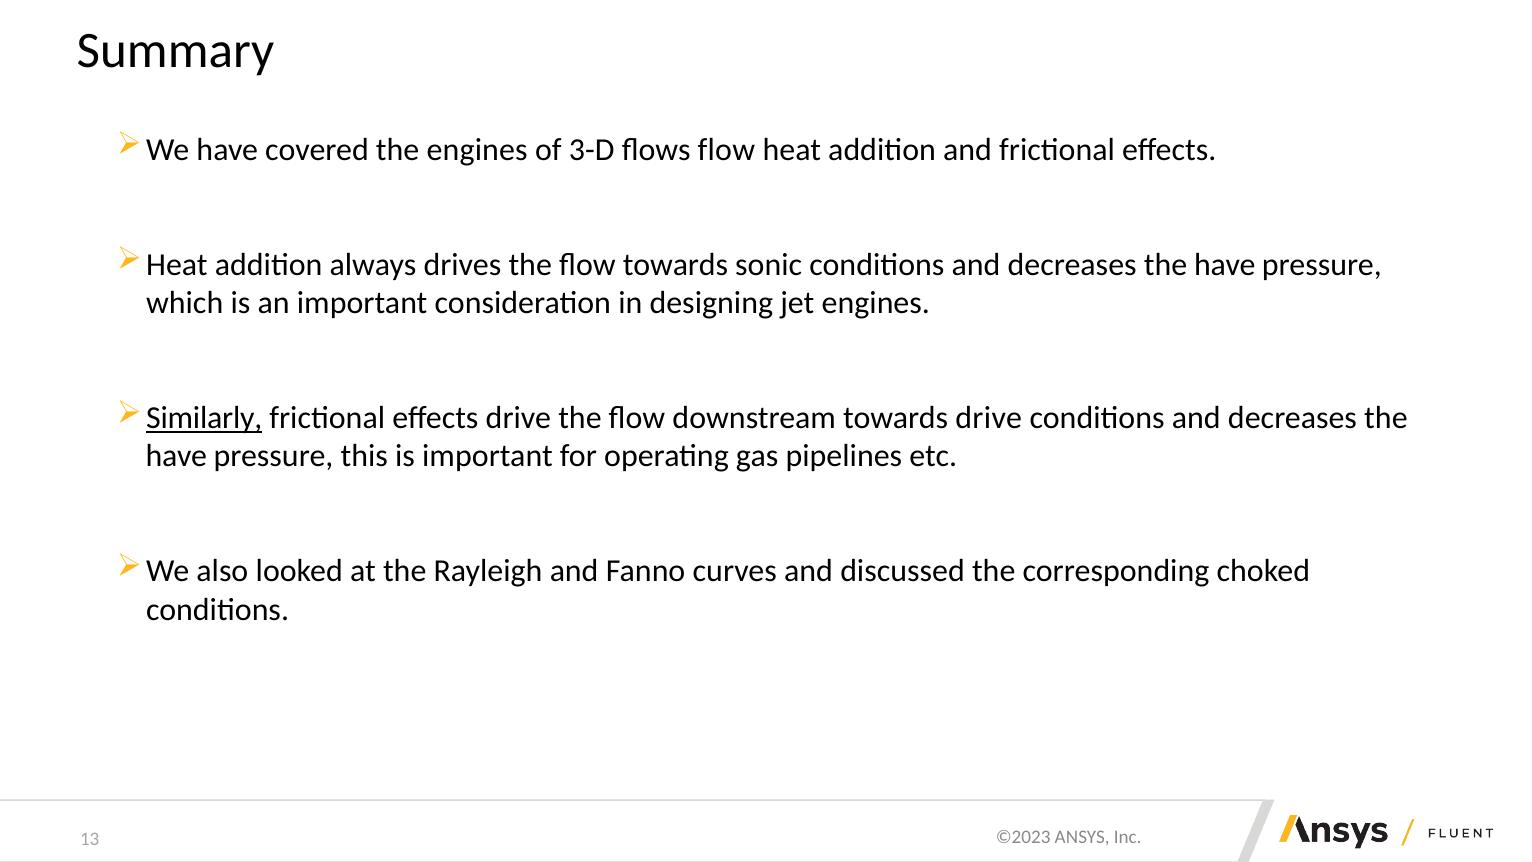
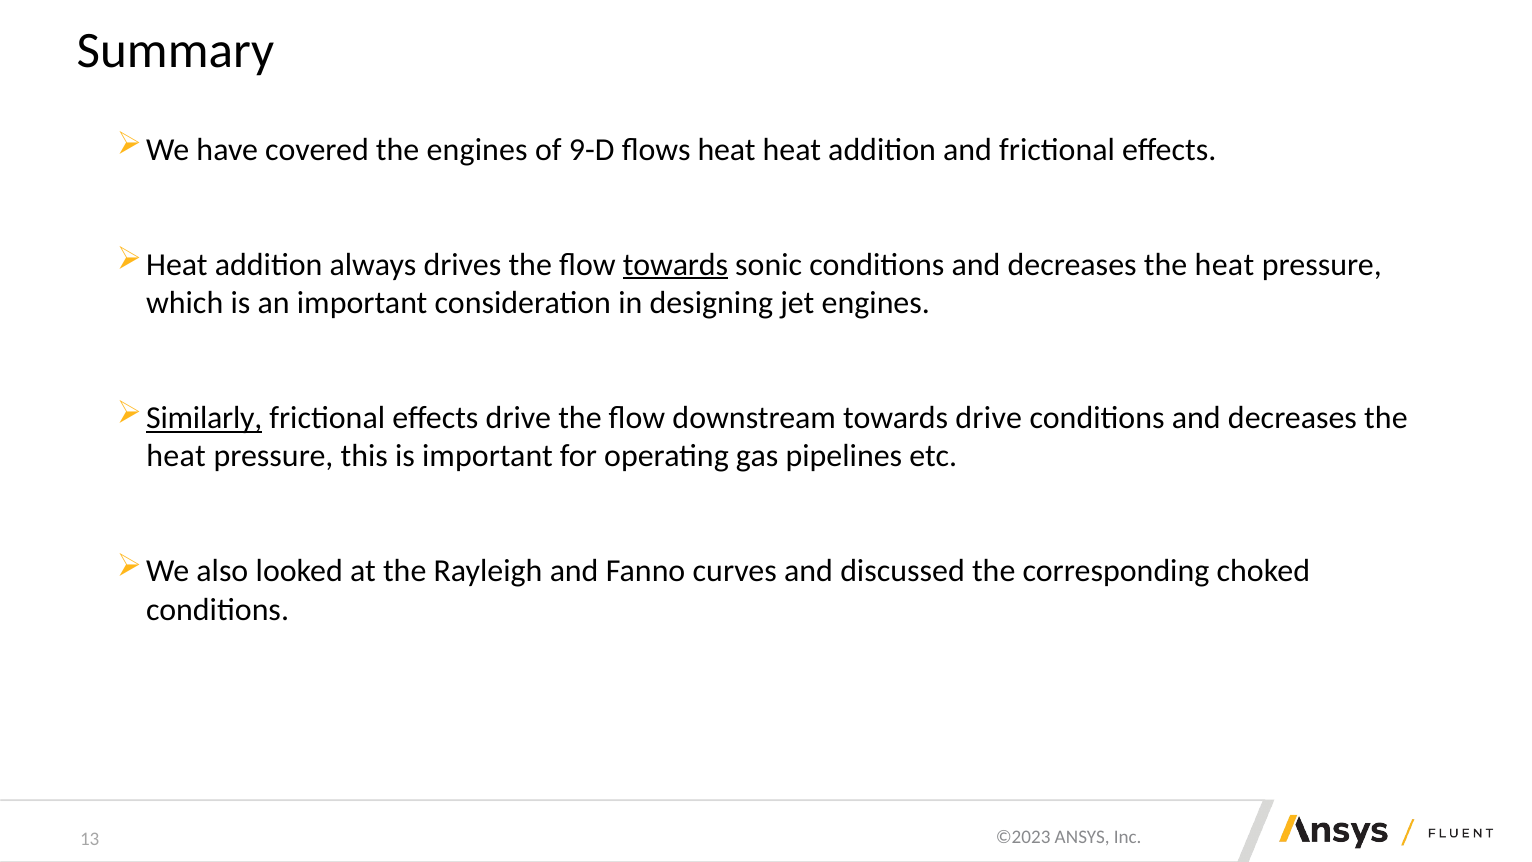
3-D: 3-D -> 9-D
flows flow: flow -> heat
towards at (676, 264) underline: none -> present
have at (1225, 264): have -> heat
have at (176, 456): have -> heat
